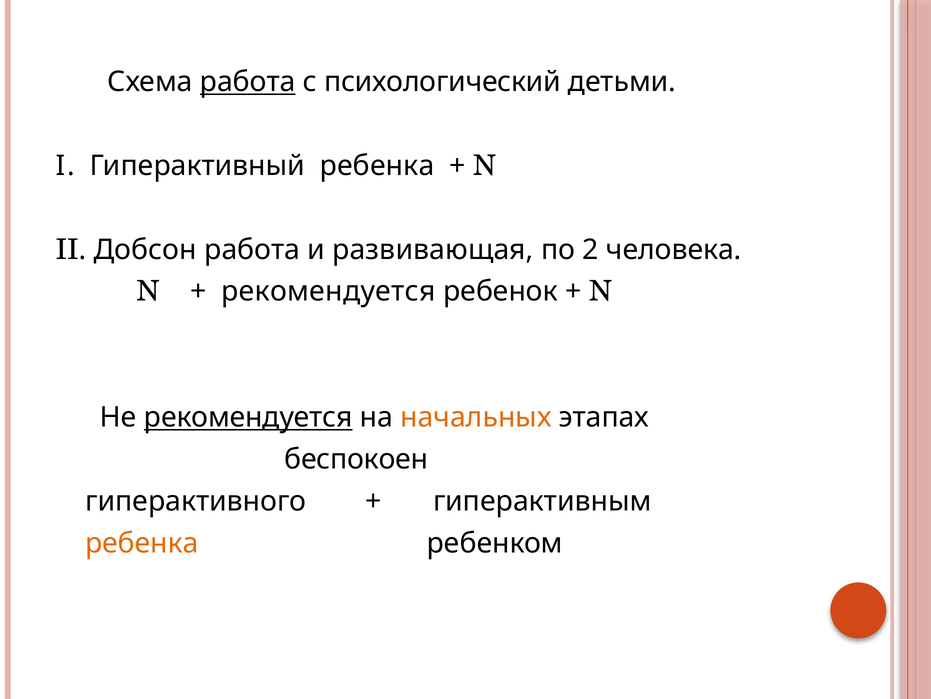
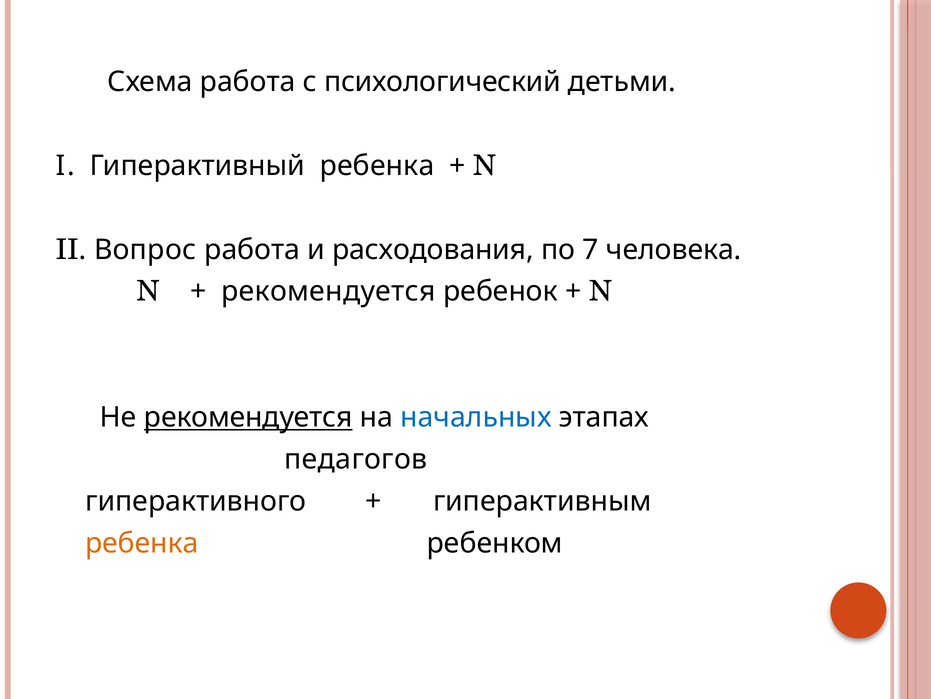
работа at (248, 82) underline: present -> none
Добсон: Добсон -> Вопрос
развивающая: развивающая -> расходования
2: 2 -> 7
начальных colour: orange -> blue
беспокоен: беспокоен -> педагогов
